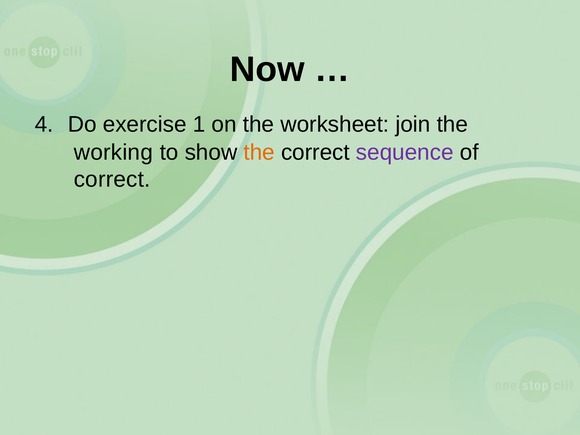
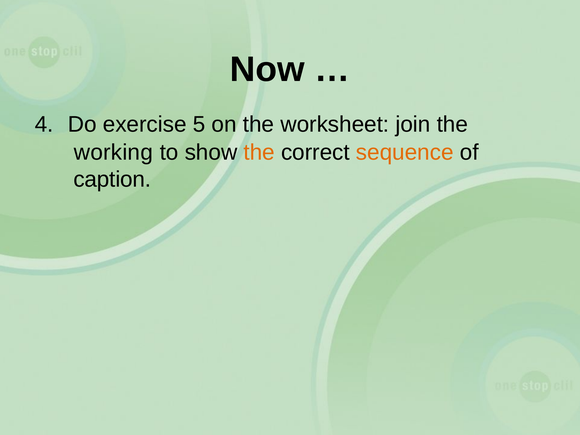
1: 1 -> 5
sequence colour: purple -> orange
correct at (112, 179): correct -> caption
